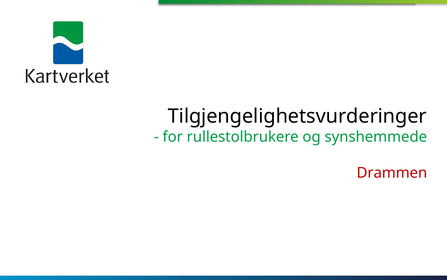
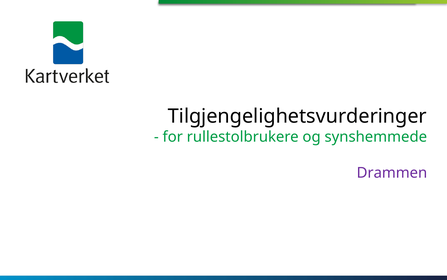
Drammen colour: red -> purple
